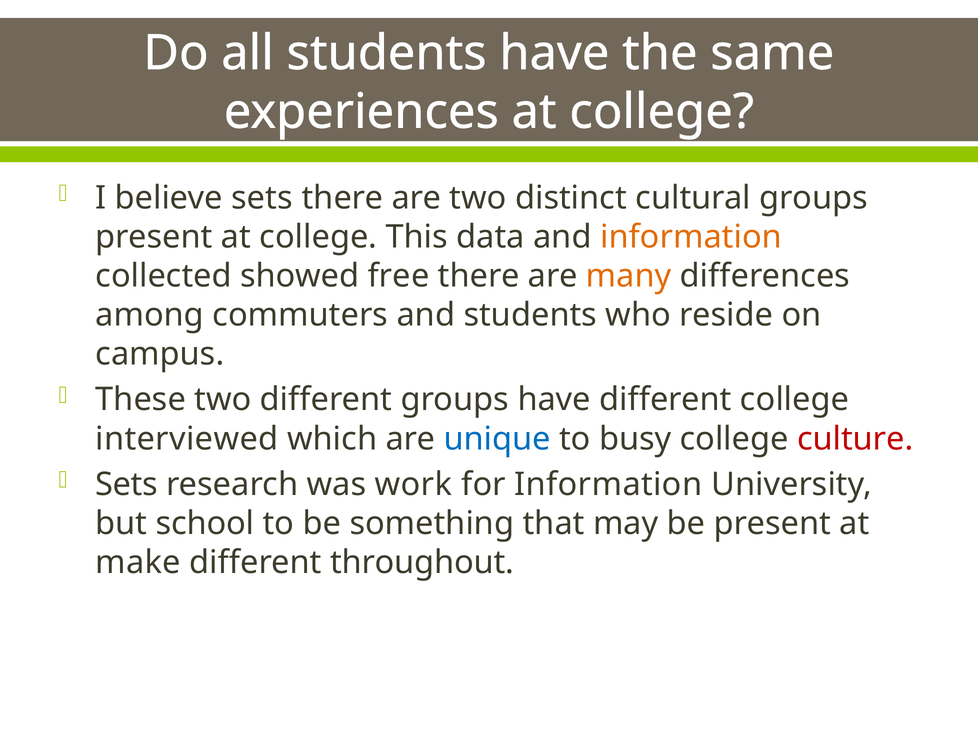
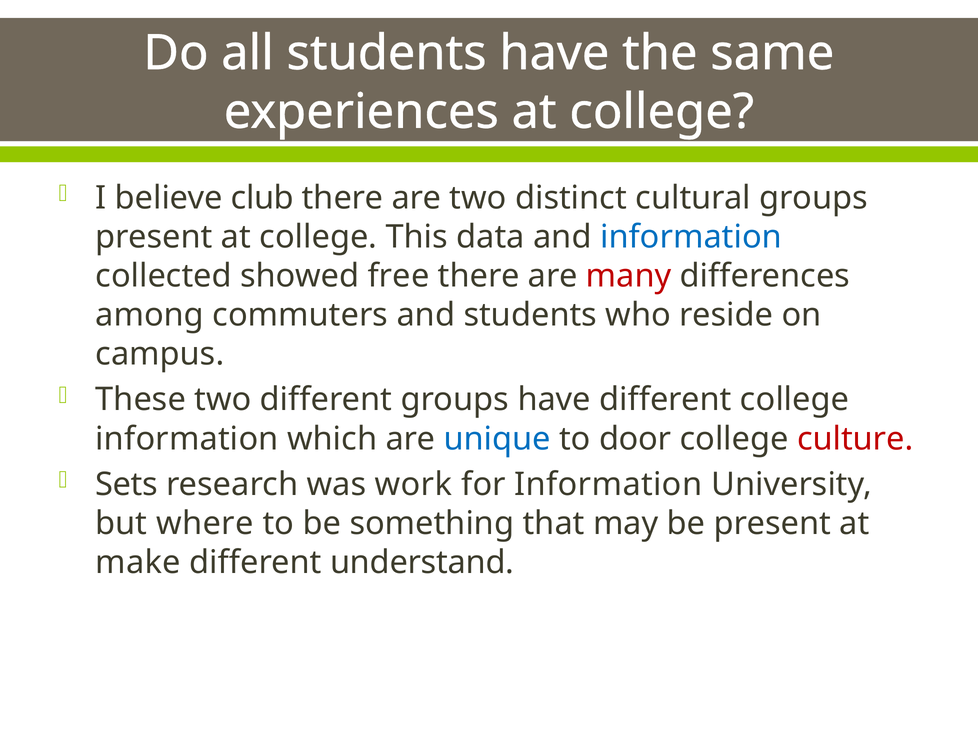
believe sets: sets -> club
information at (691, 237) colour: orange -> blue
many colour: orange -> red
interviewed at (187, 439): interviewed -> information
busy: busy -> door
school: school -> where
throughout: throughout -> understand
